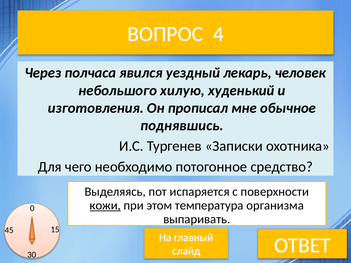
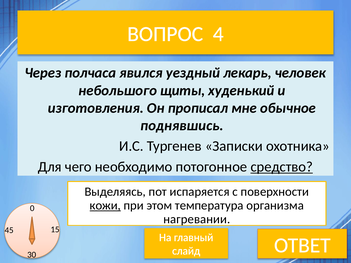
хилую: хилую -> щиты
средство underline: none -> present
выпаривать: выпаривать -> нагревании
